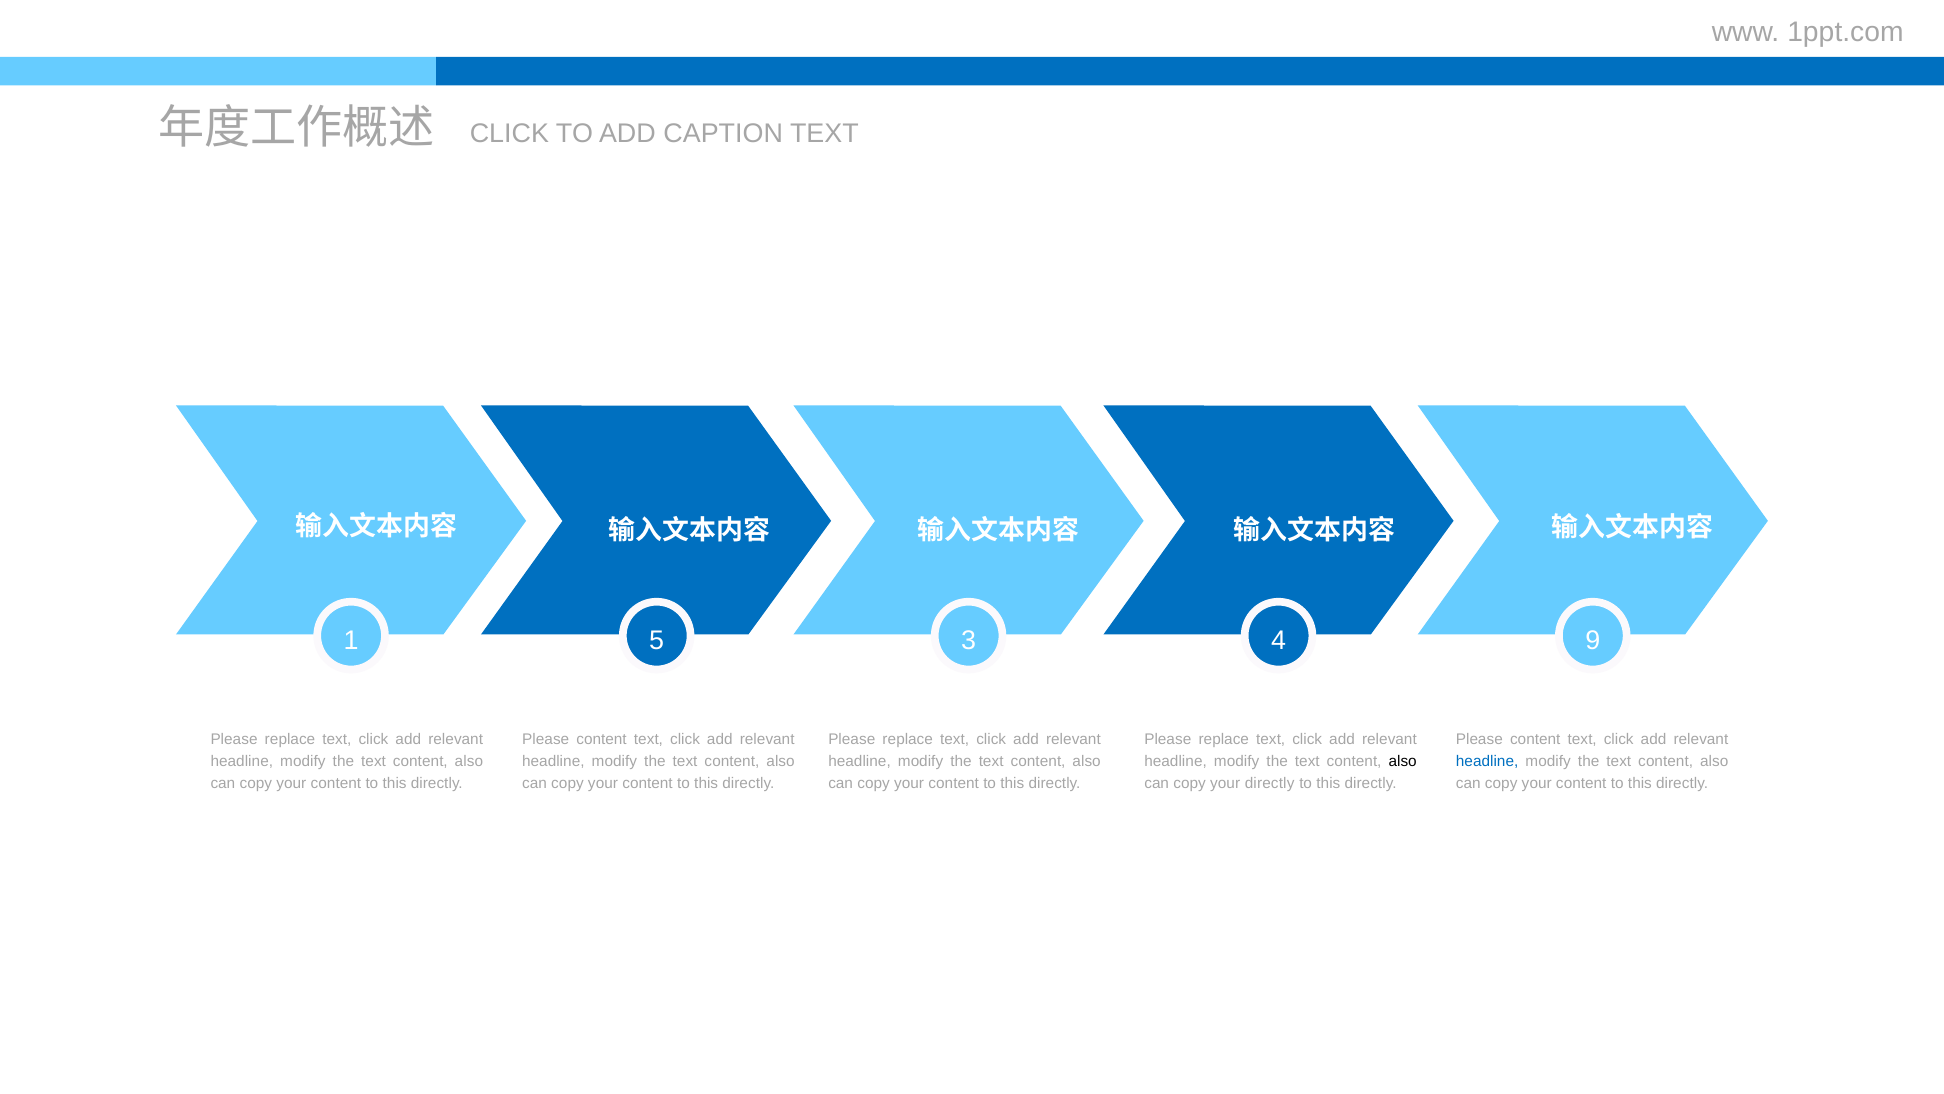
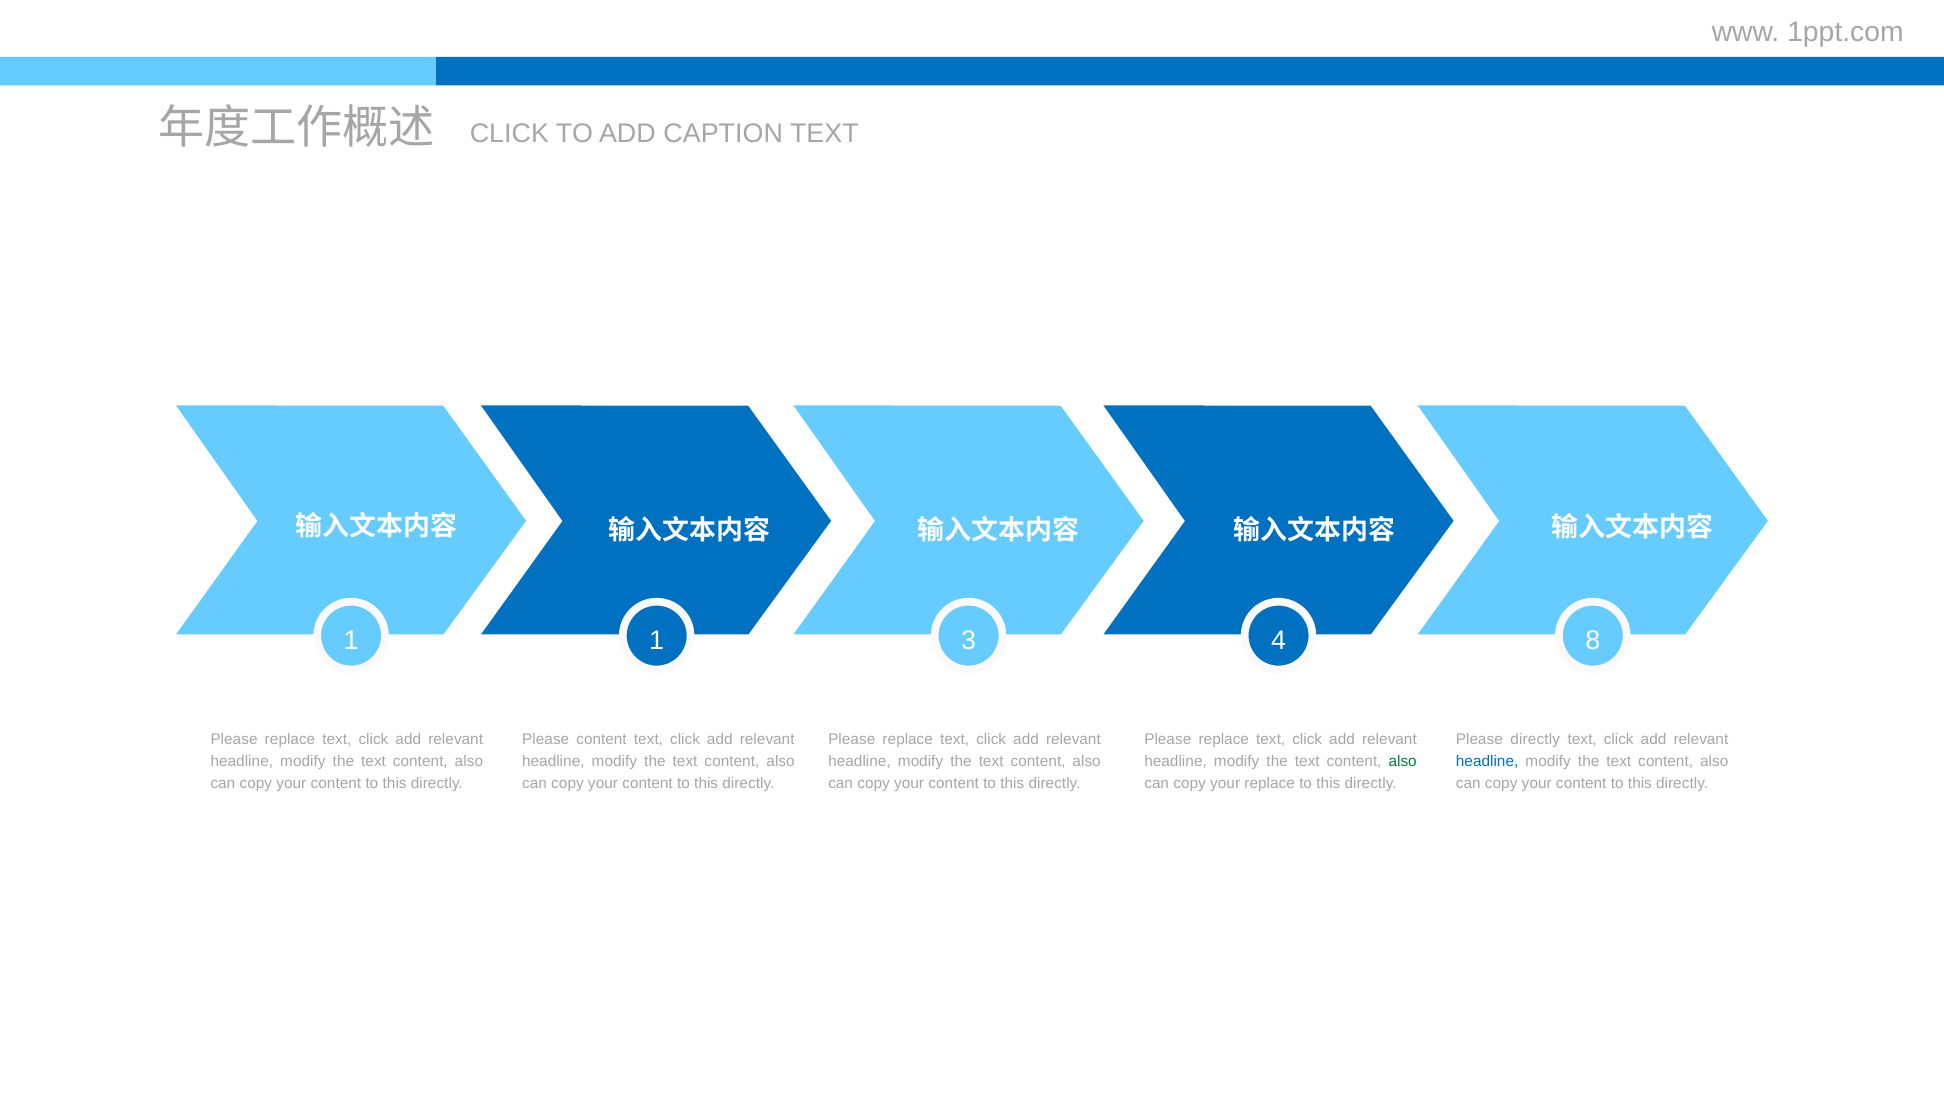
1 5: 5 -> 1
9: 9 -> 8
content at (1535, 739): content -> directly
also at (1403, 761) colour: black -> green
your directly: directly -> replace
